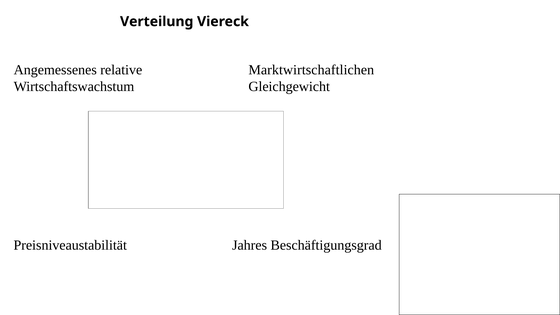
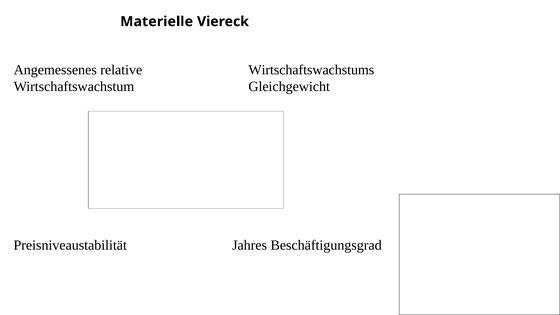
Verteilung: Verteilung -> Materielle
Marktwirtschaftlichen: Marktwirtschaftlichen -> Wirtschaftswachstums
